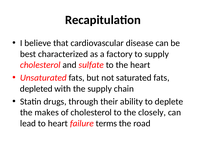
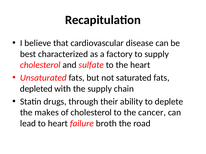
closely: closely -> cancer
terms: terms -> broth
